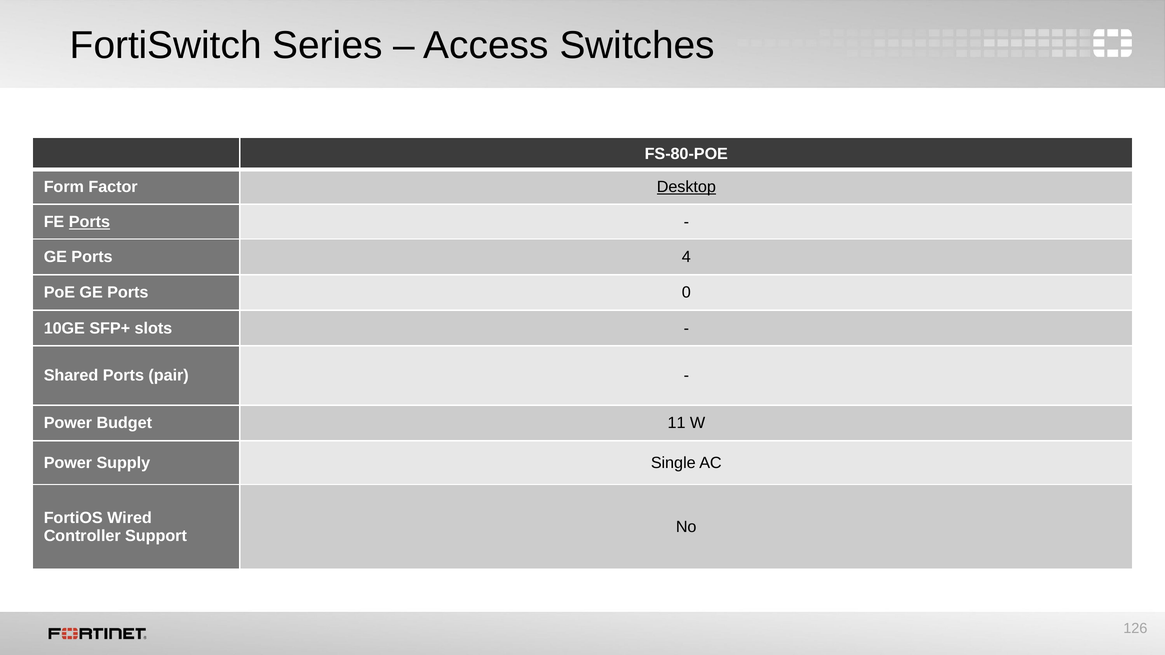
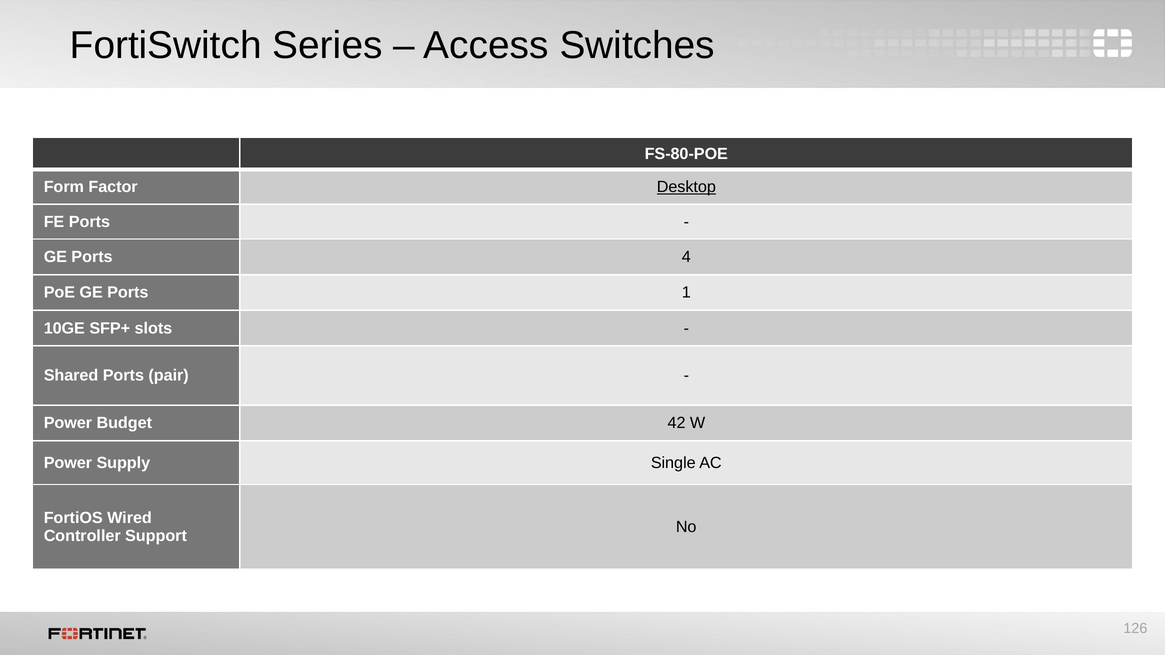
Ports at (89, 222) underline: present -> none
0: 0 -> 1
11: 11 -> 42
